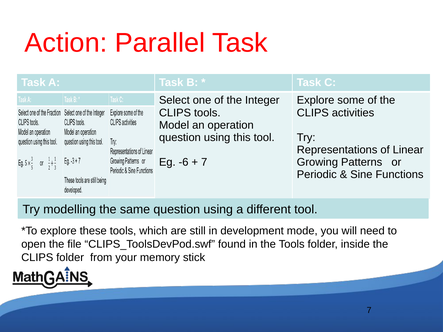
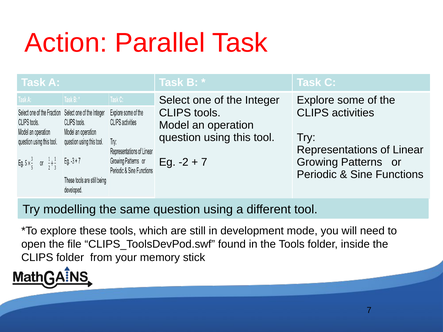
-6: -6 -> -2
